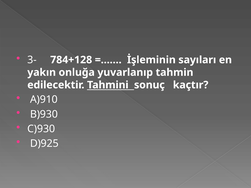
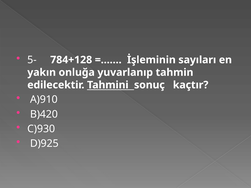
3-: 3- -> 5-
B)930: B)930 -> B)420
